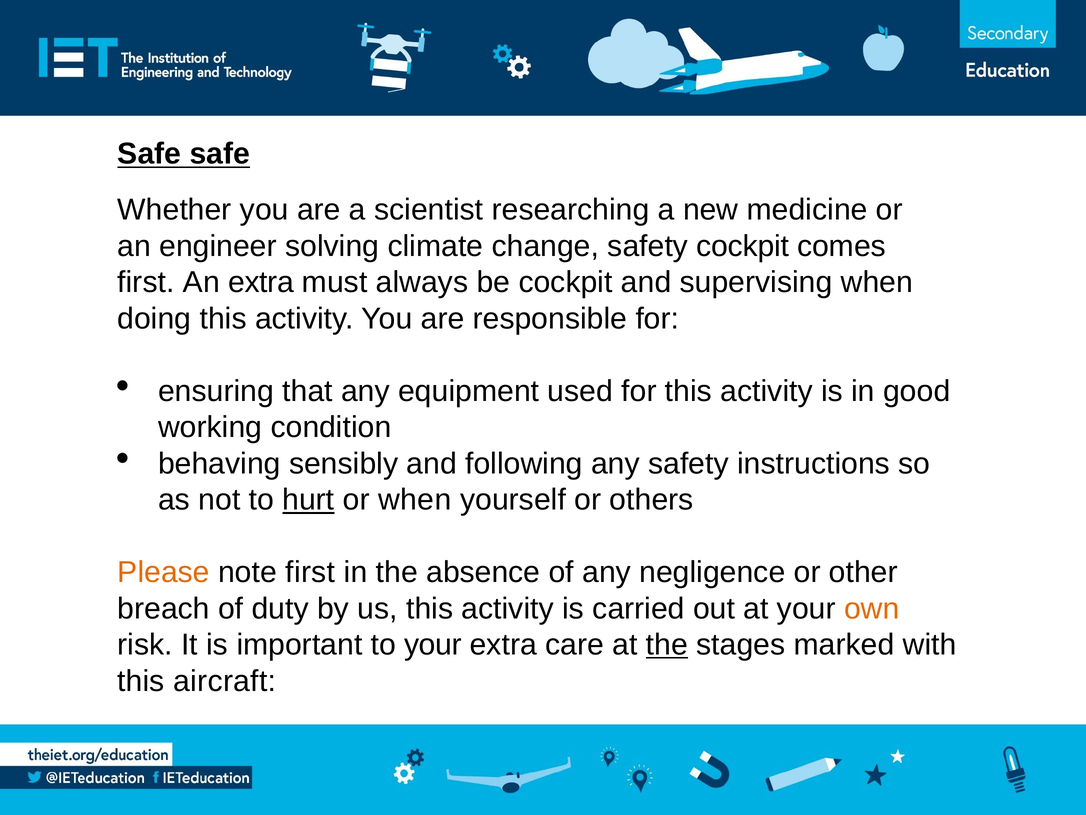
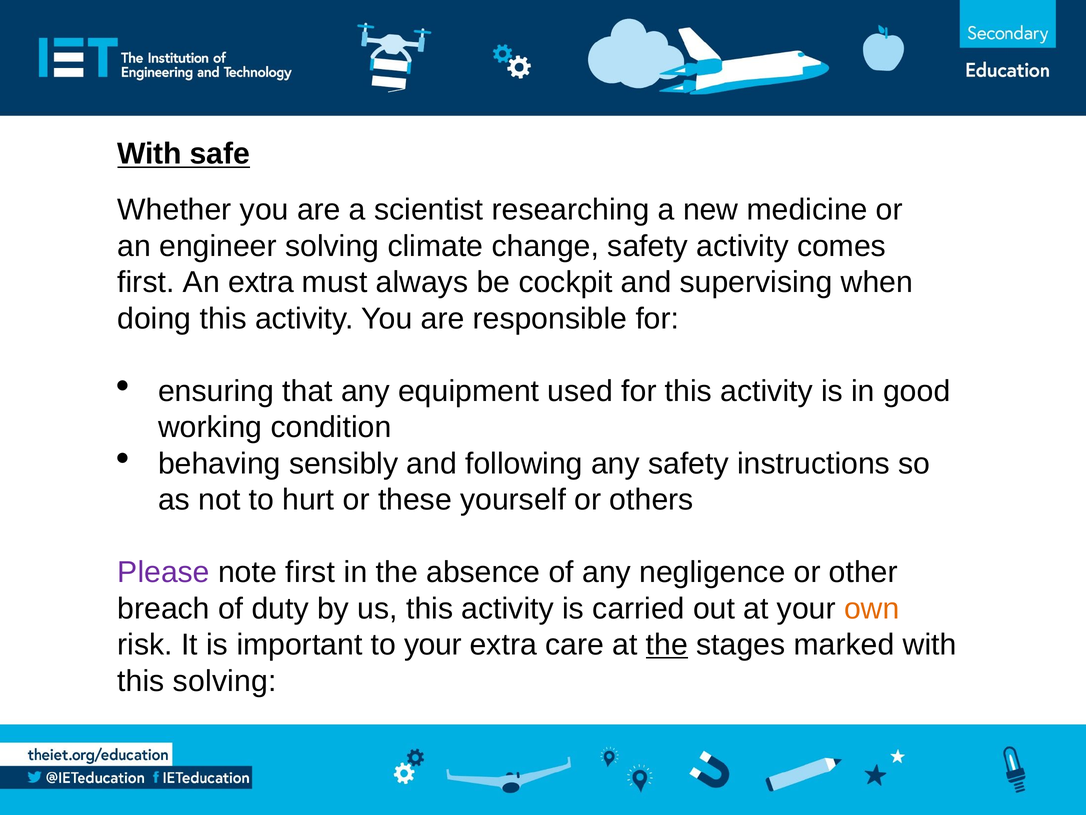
Safe at (149, 154): Safe -> With
safety cockpit: cockpit -> activity
hurt underline: present -> none
or when: when -> these
Please colour: orange -> purple
this aircraft: aircraft -> solving
